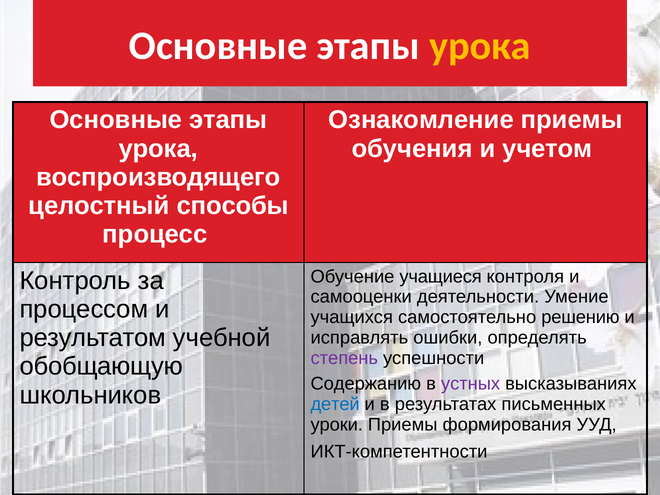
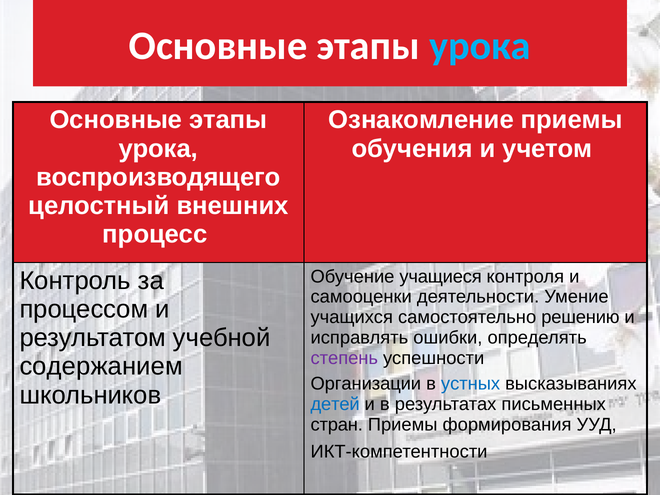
урока at (480, 46) colour: yellow -> light blue
способы: способы -> внешних
обобщающую: обобщающую -> содержанием
Содержанию: Содержанию -> Организации
устных colour: purple -> blue
уроки: уроки -> стран
